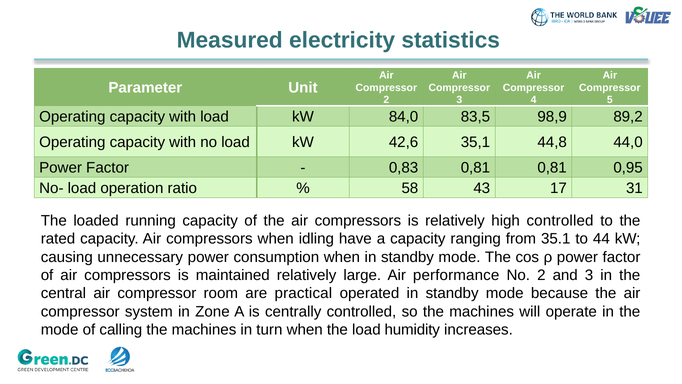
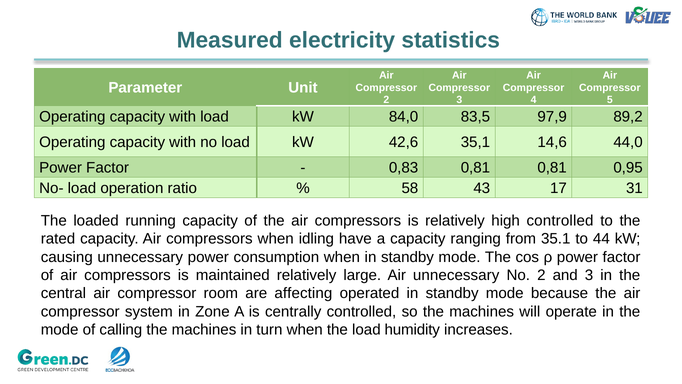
98,9: 98,9 -> 97,9
44,8: 44,8 -> 14,6
Air performance: performance -> unnecessary
practical: practical -> affecting
